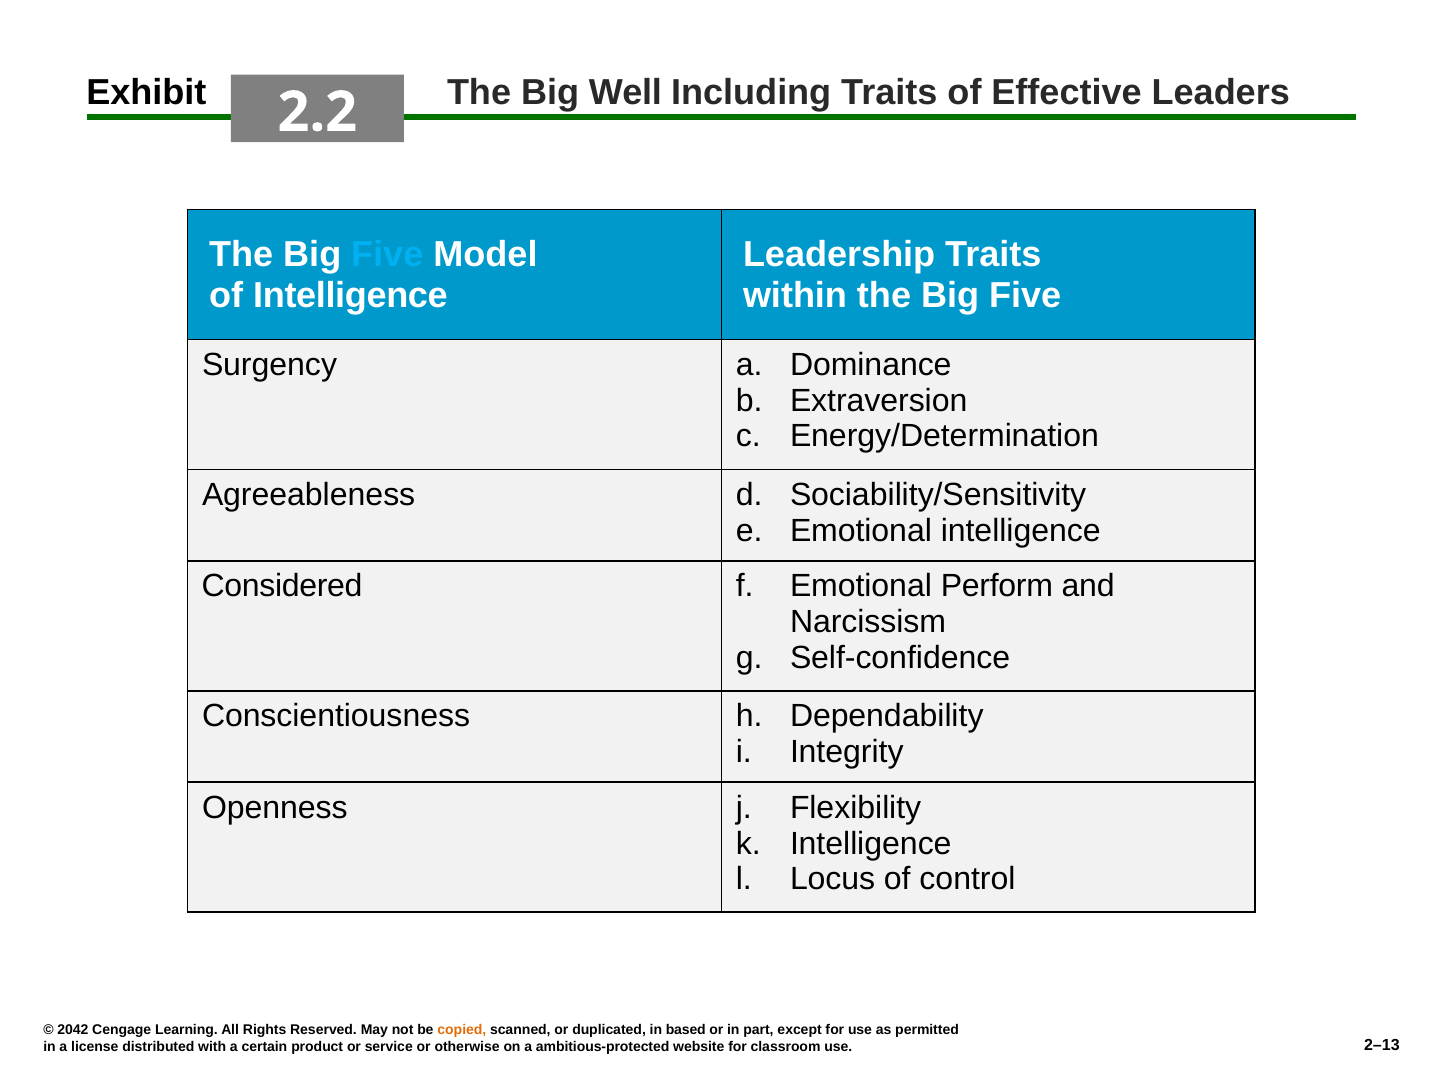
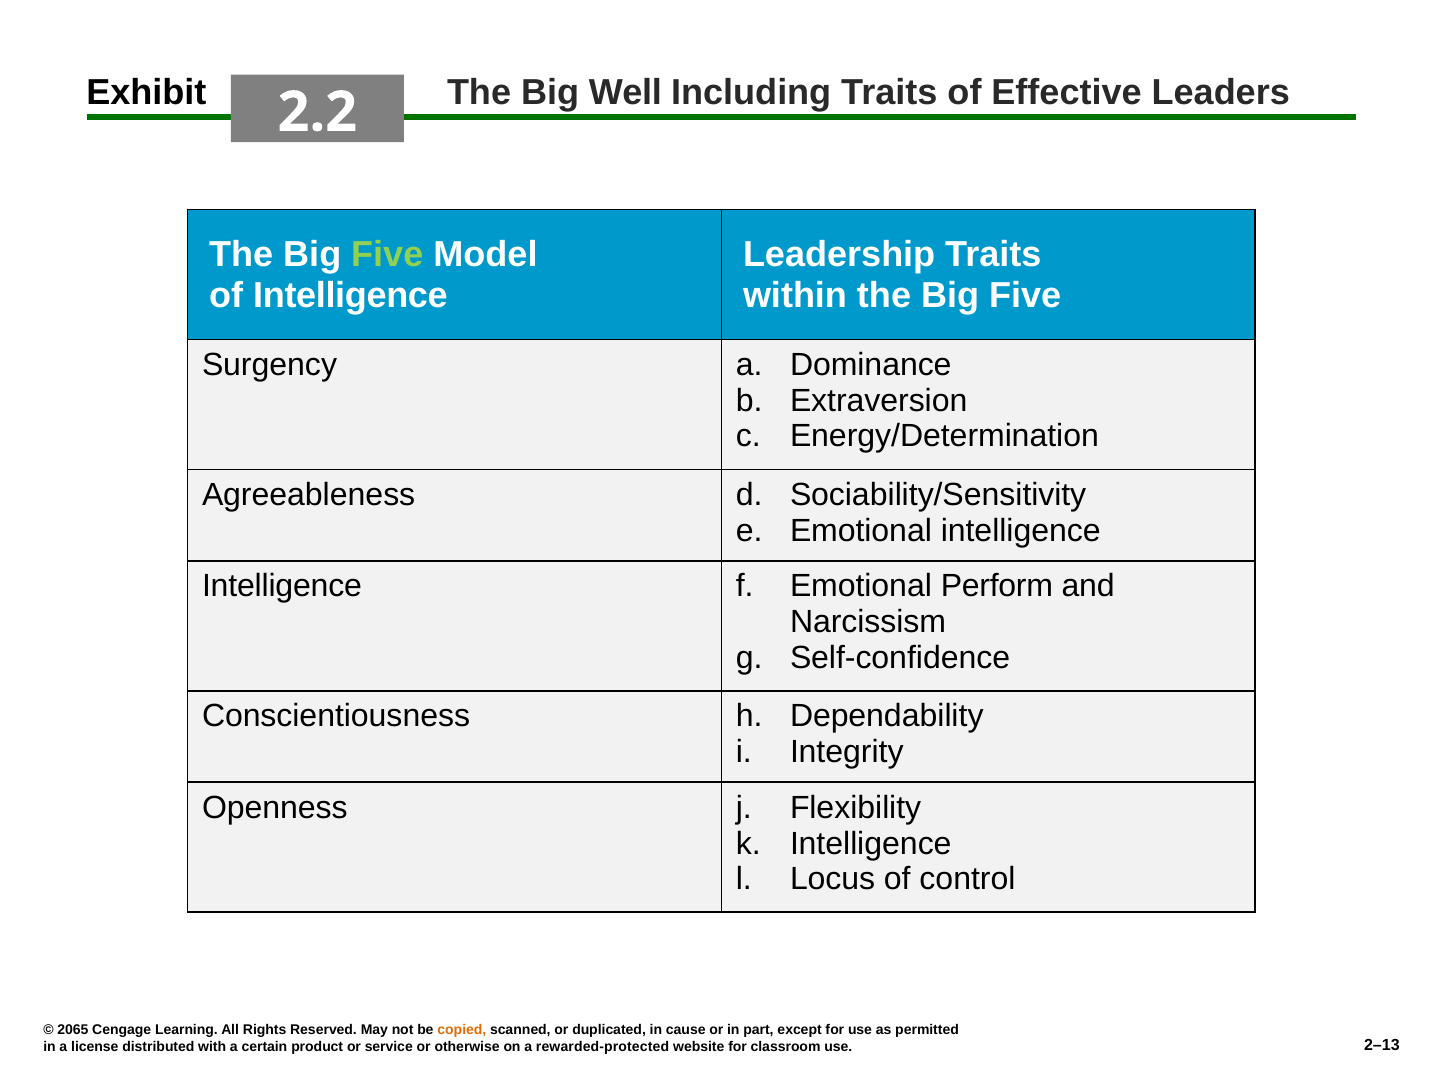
Five at (387, 255) colour: light blue -> light green
Considered at (282, 586): Considered -> Intelligence
2042: 2042 -> 2065
based: based -> cause
ambitious-protected: ambitious-protected -> rewarded-protected
